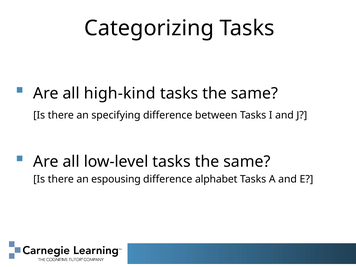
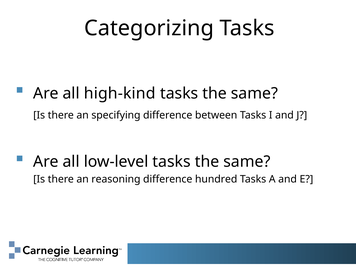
espousing: espousing -> reasoning
alphabet: alphabet -> hundred
